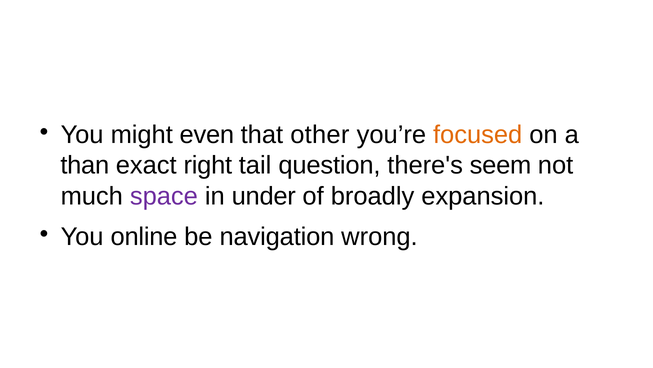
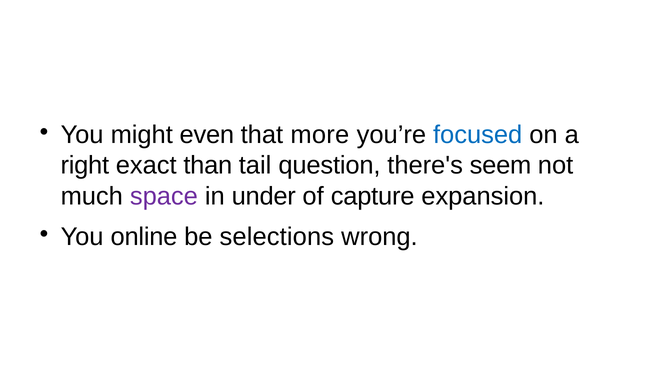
other: other -> more
focused colour: orange -> blue
than: than -> right
right: right -> than
broadly: broadly -> capture
navigation: navigation -> selections
